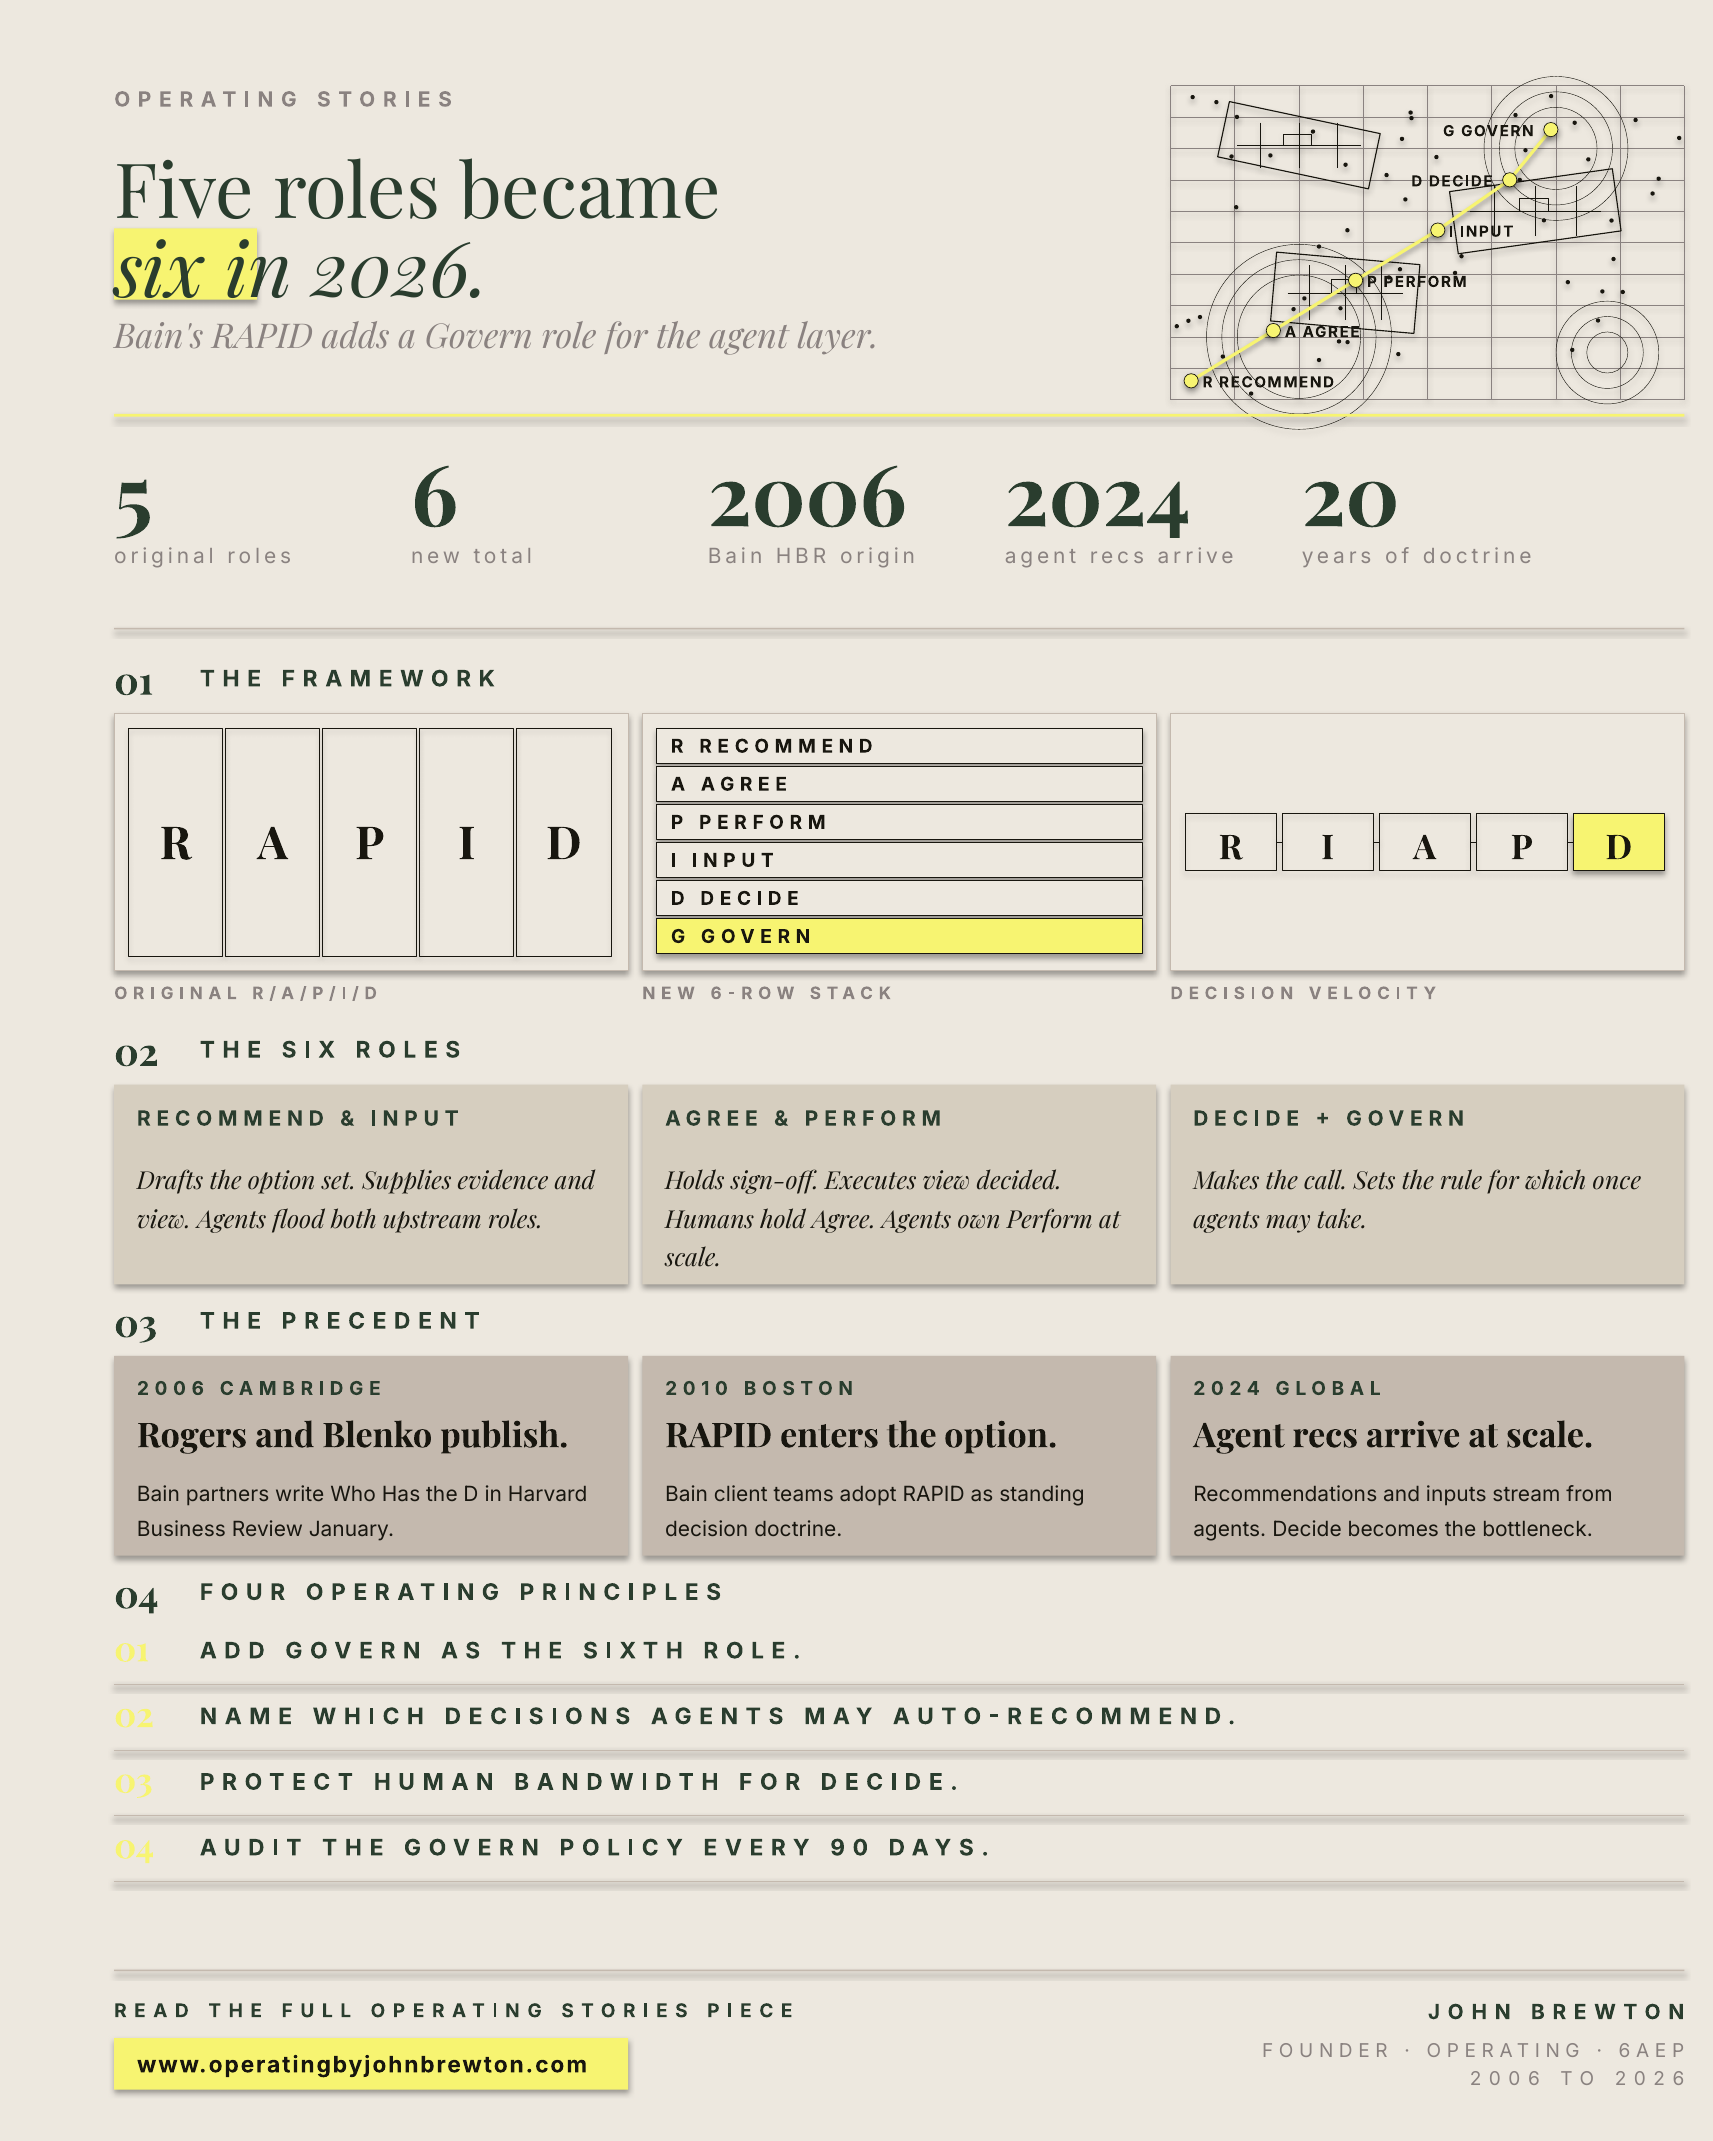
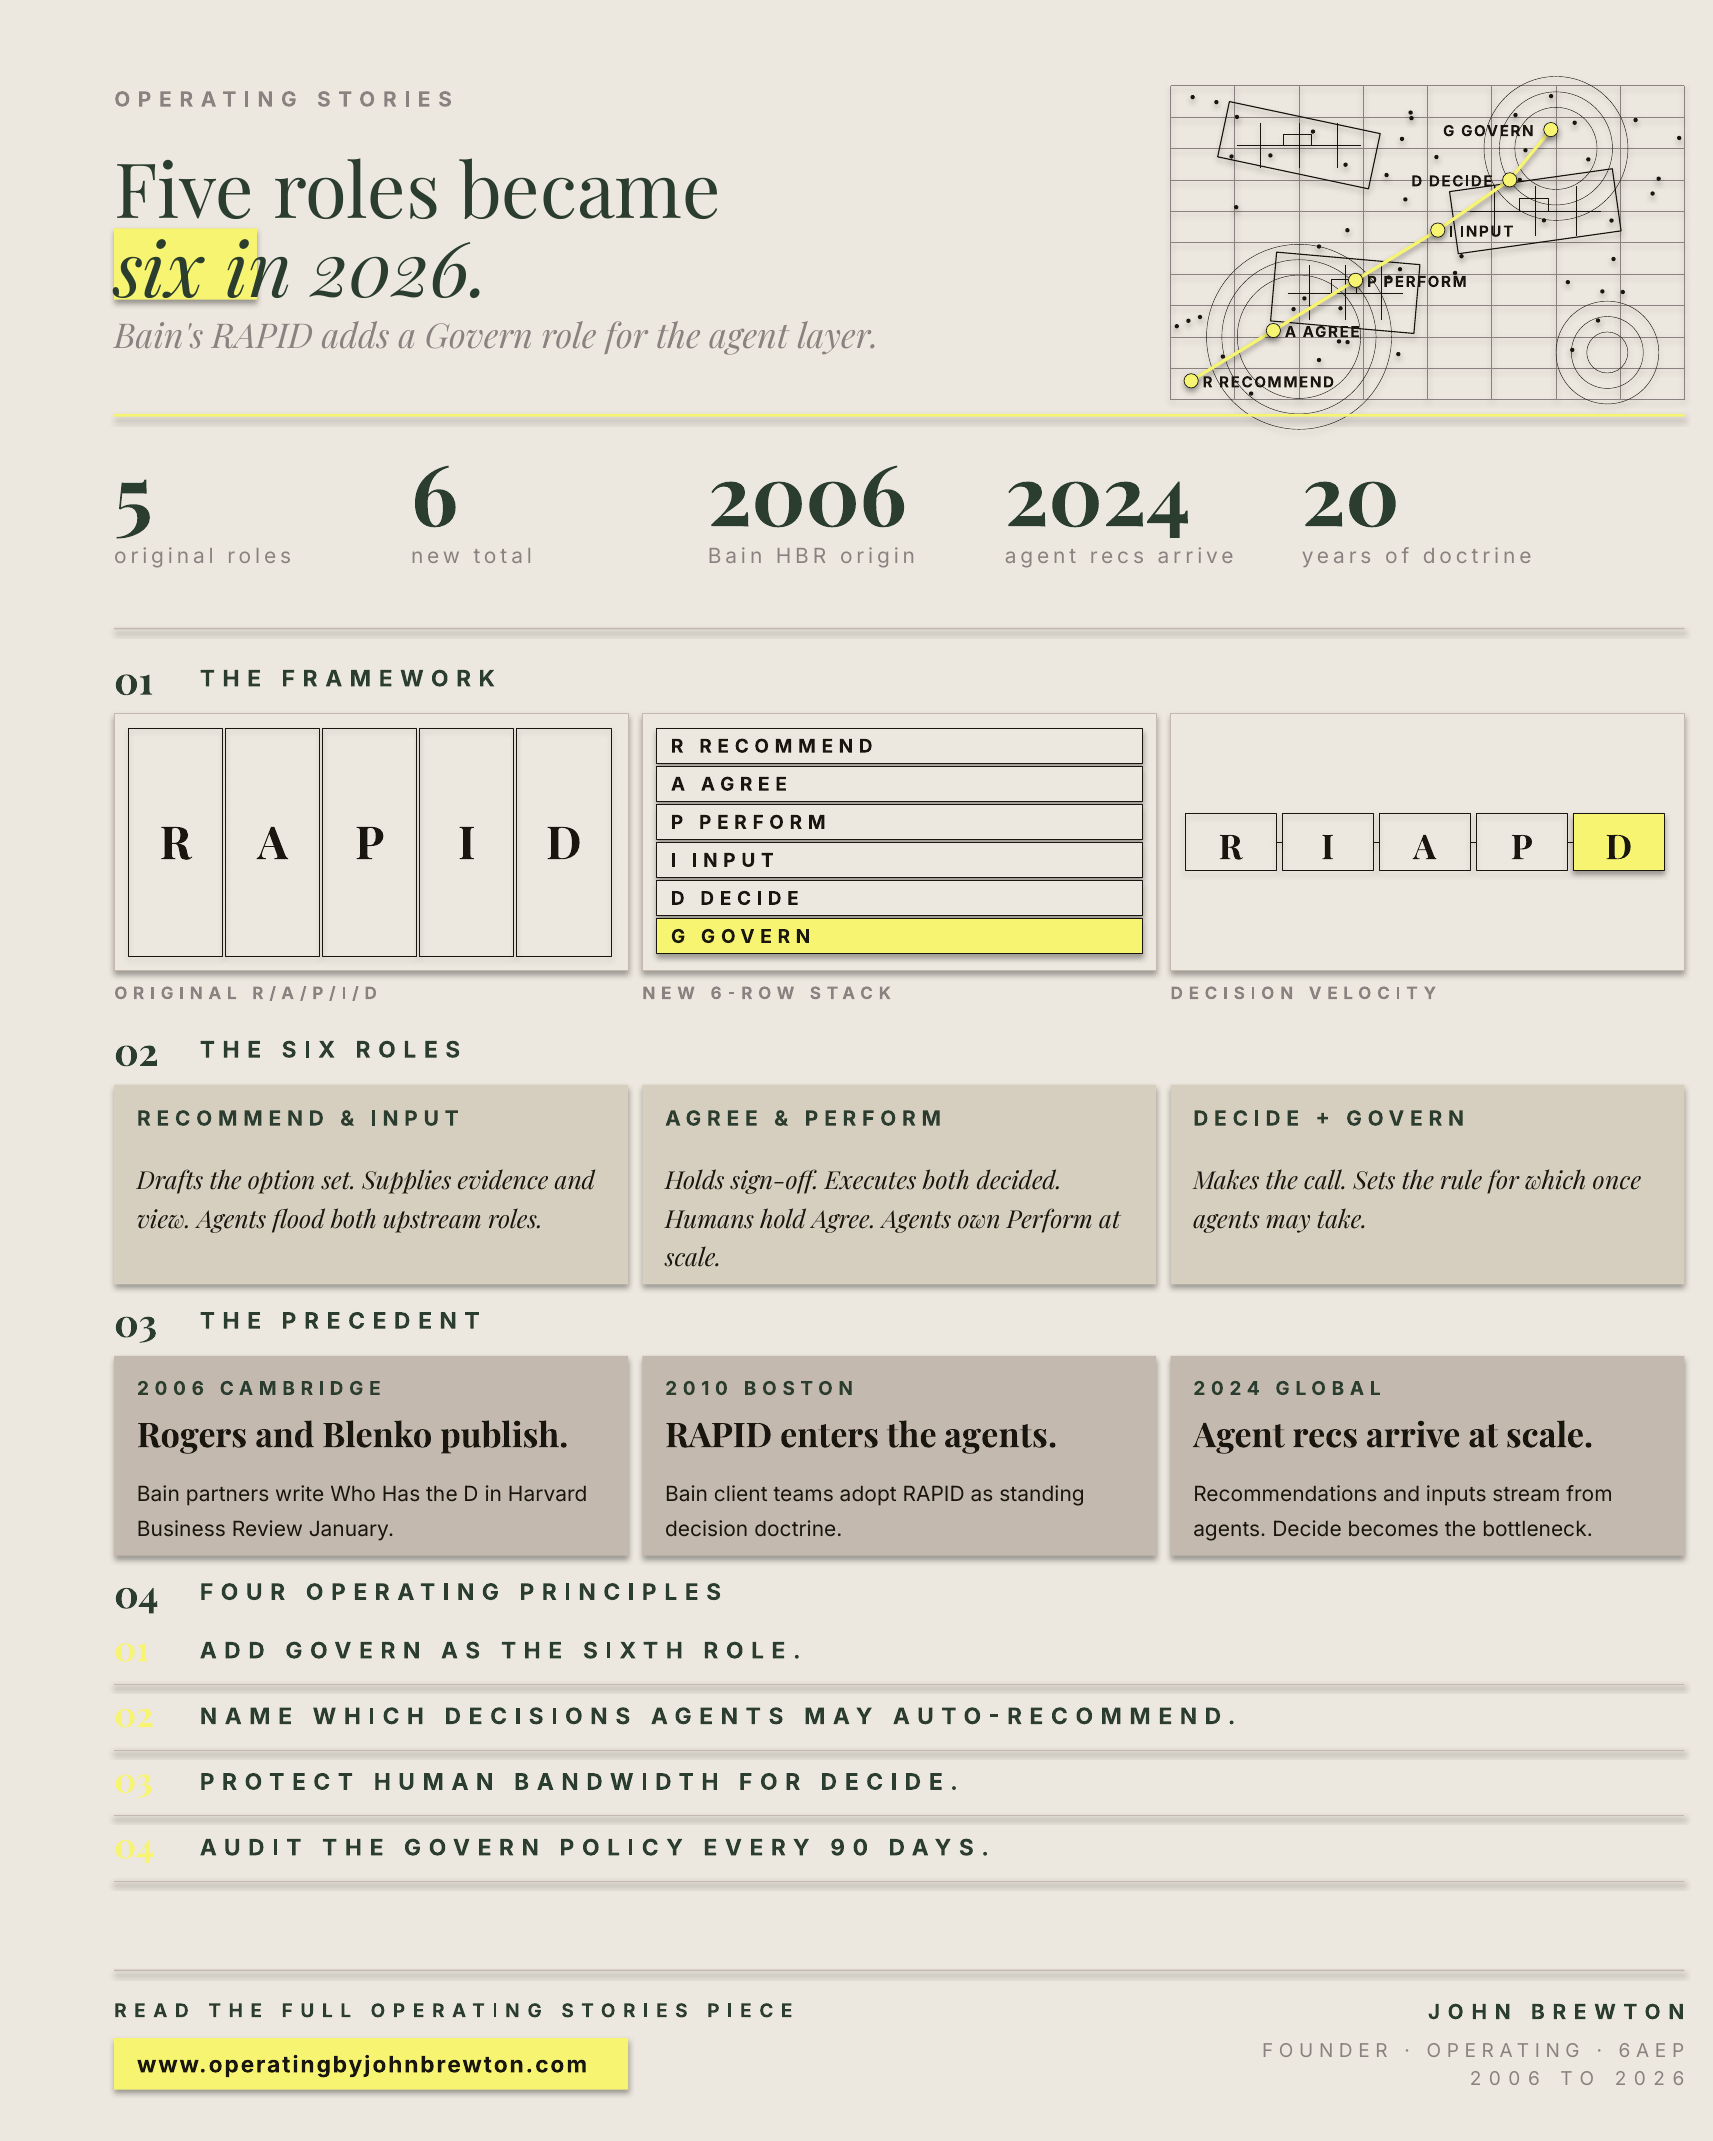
Executes view: view -> both
enters the option: option -> agents
